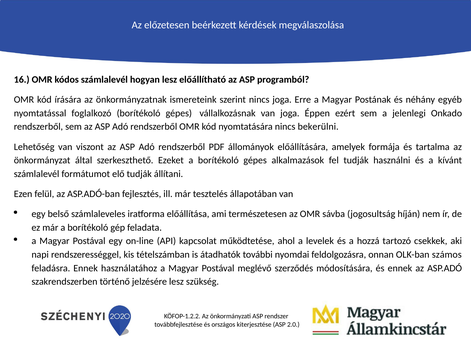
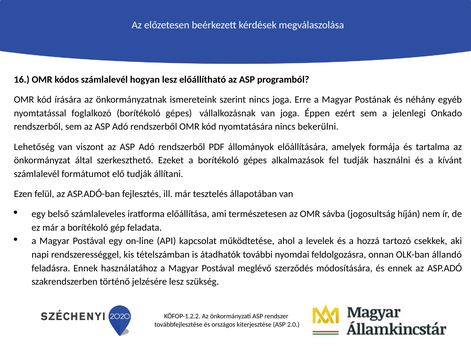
számos: számos -> állandó
